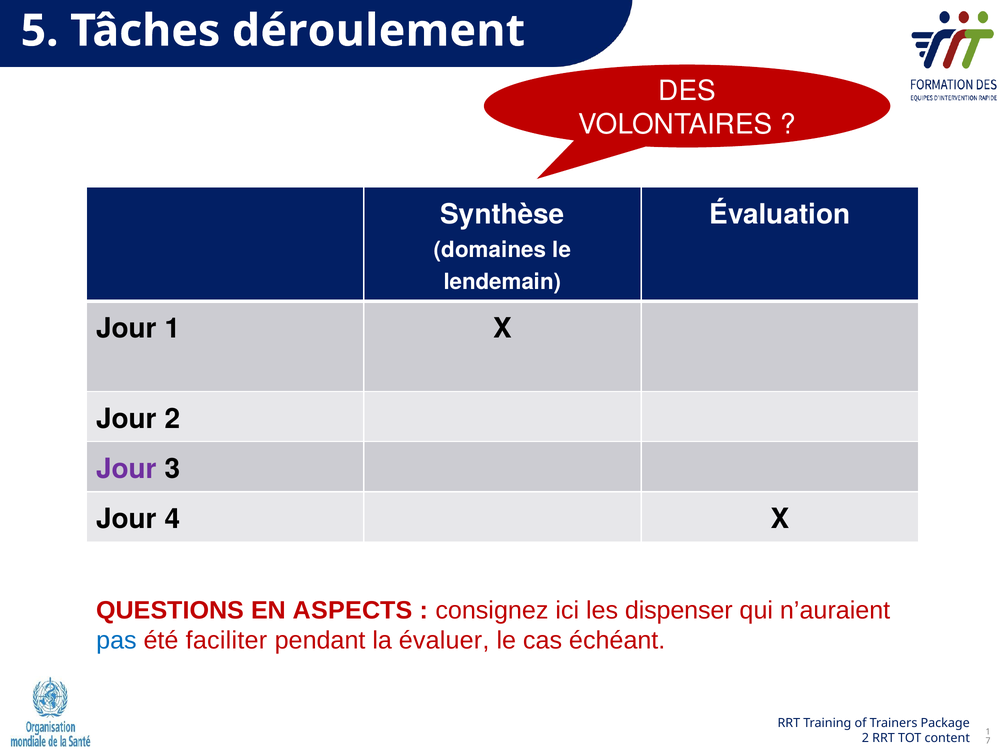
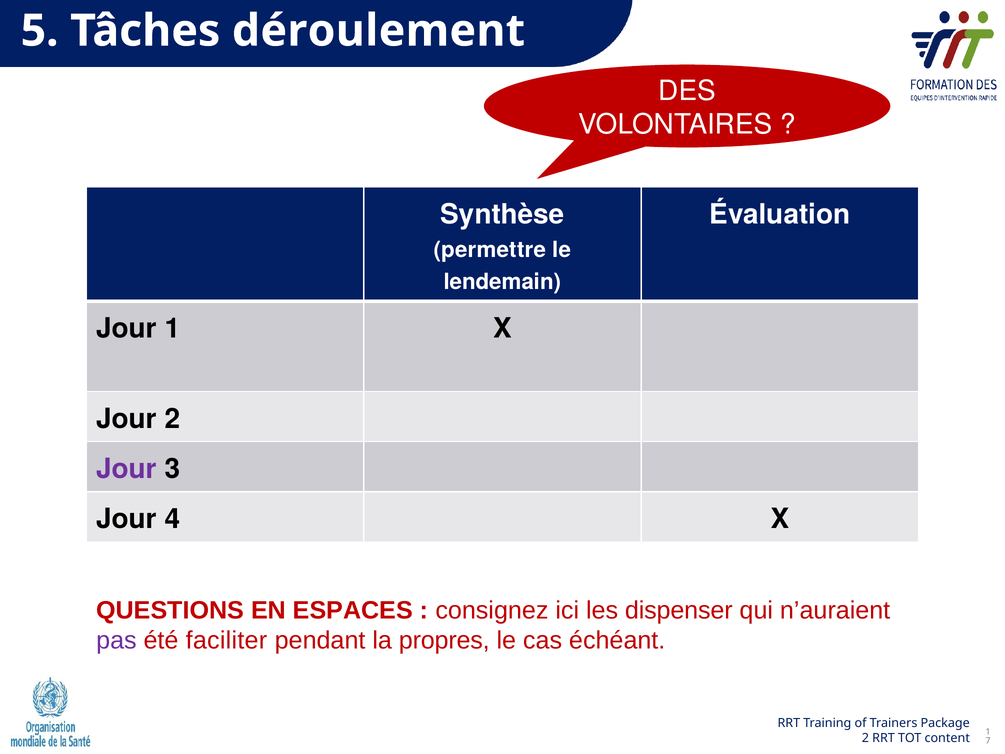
domaines: domaines -> permettre
ASPECTS: ASPECTS -> ESPACES
pas colour: blue -> purple
évaluer: évaluer -> propres
